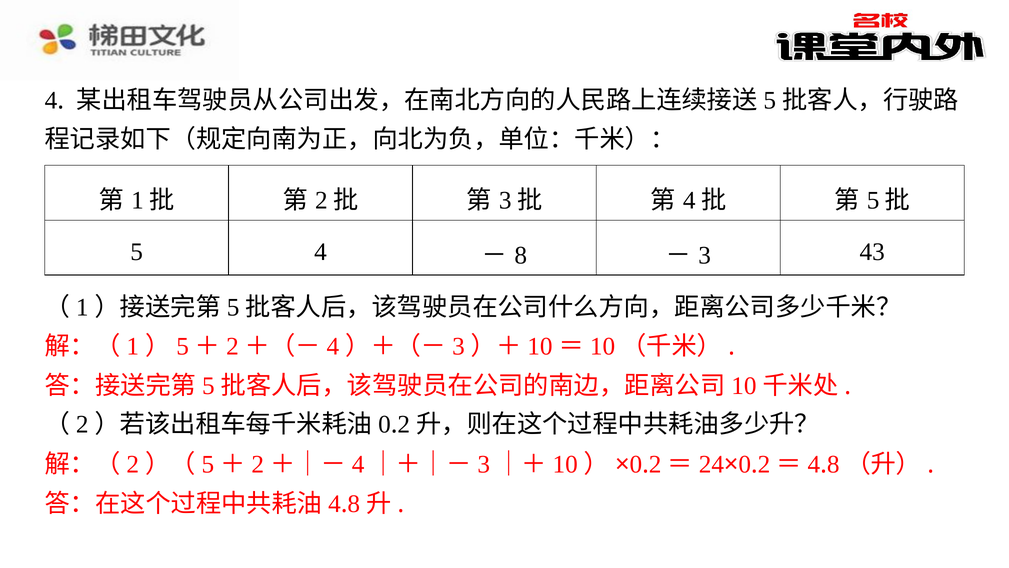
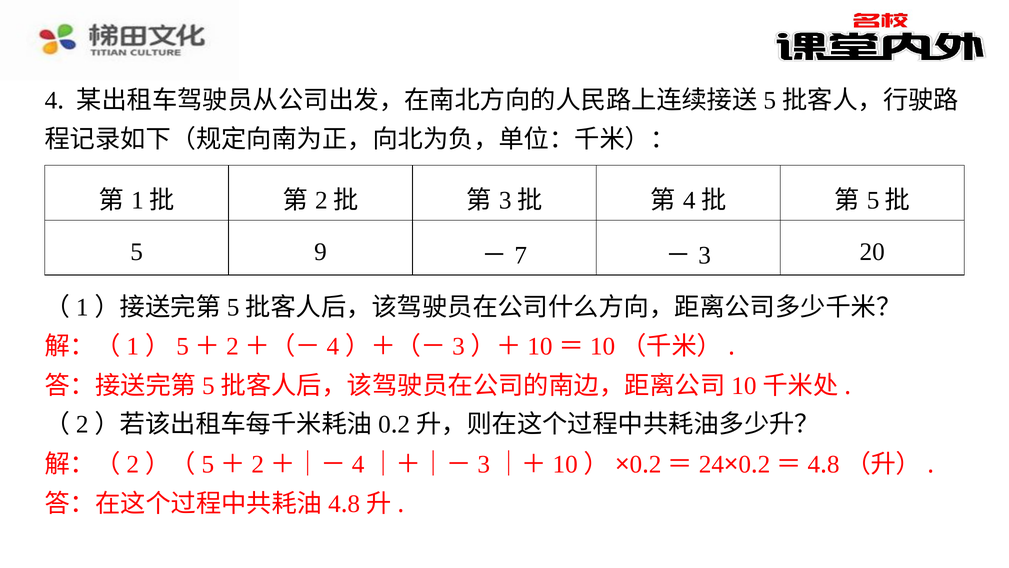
5 4: 4 -> 9
8: 8 -> 7
43: 43 -> 20
